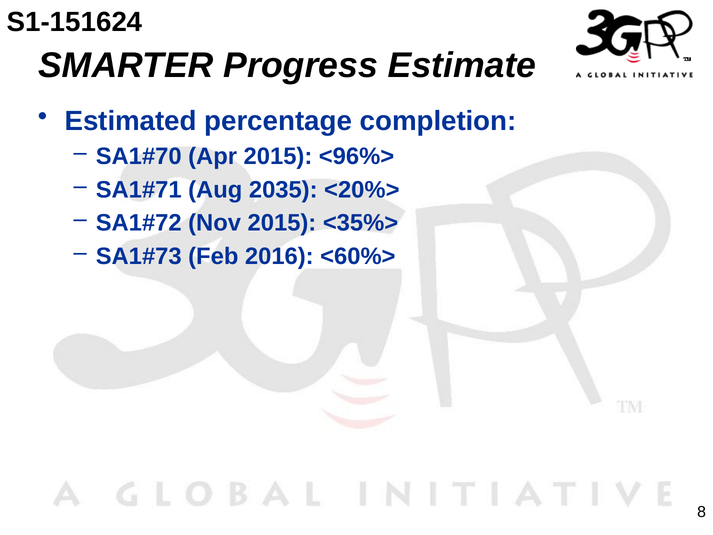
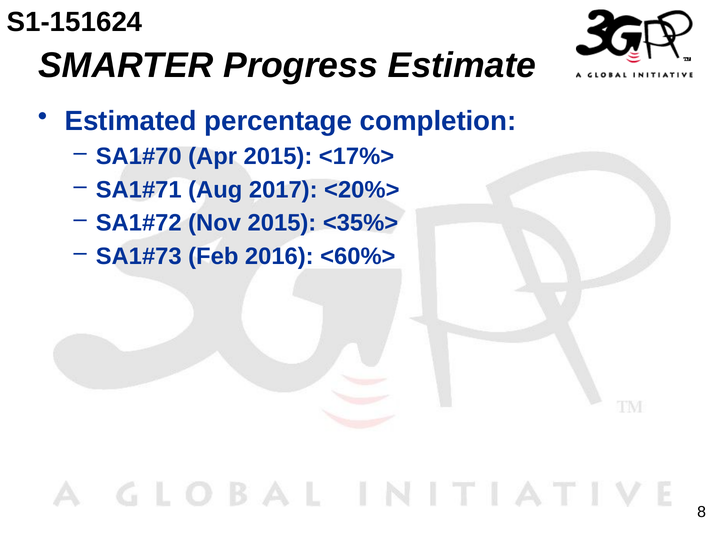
<96%>: <96%> -> <17%>
2035: 2035 -> 2017
